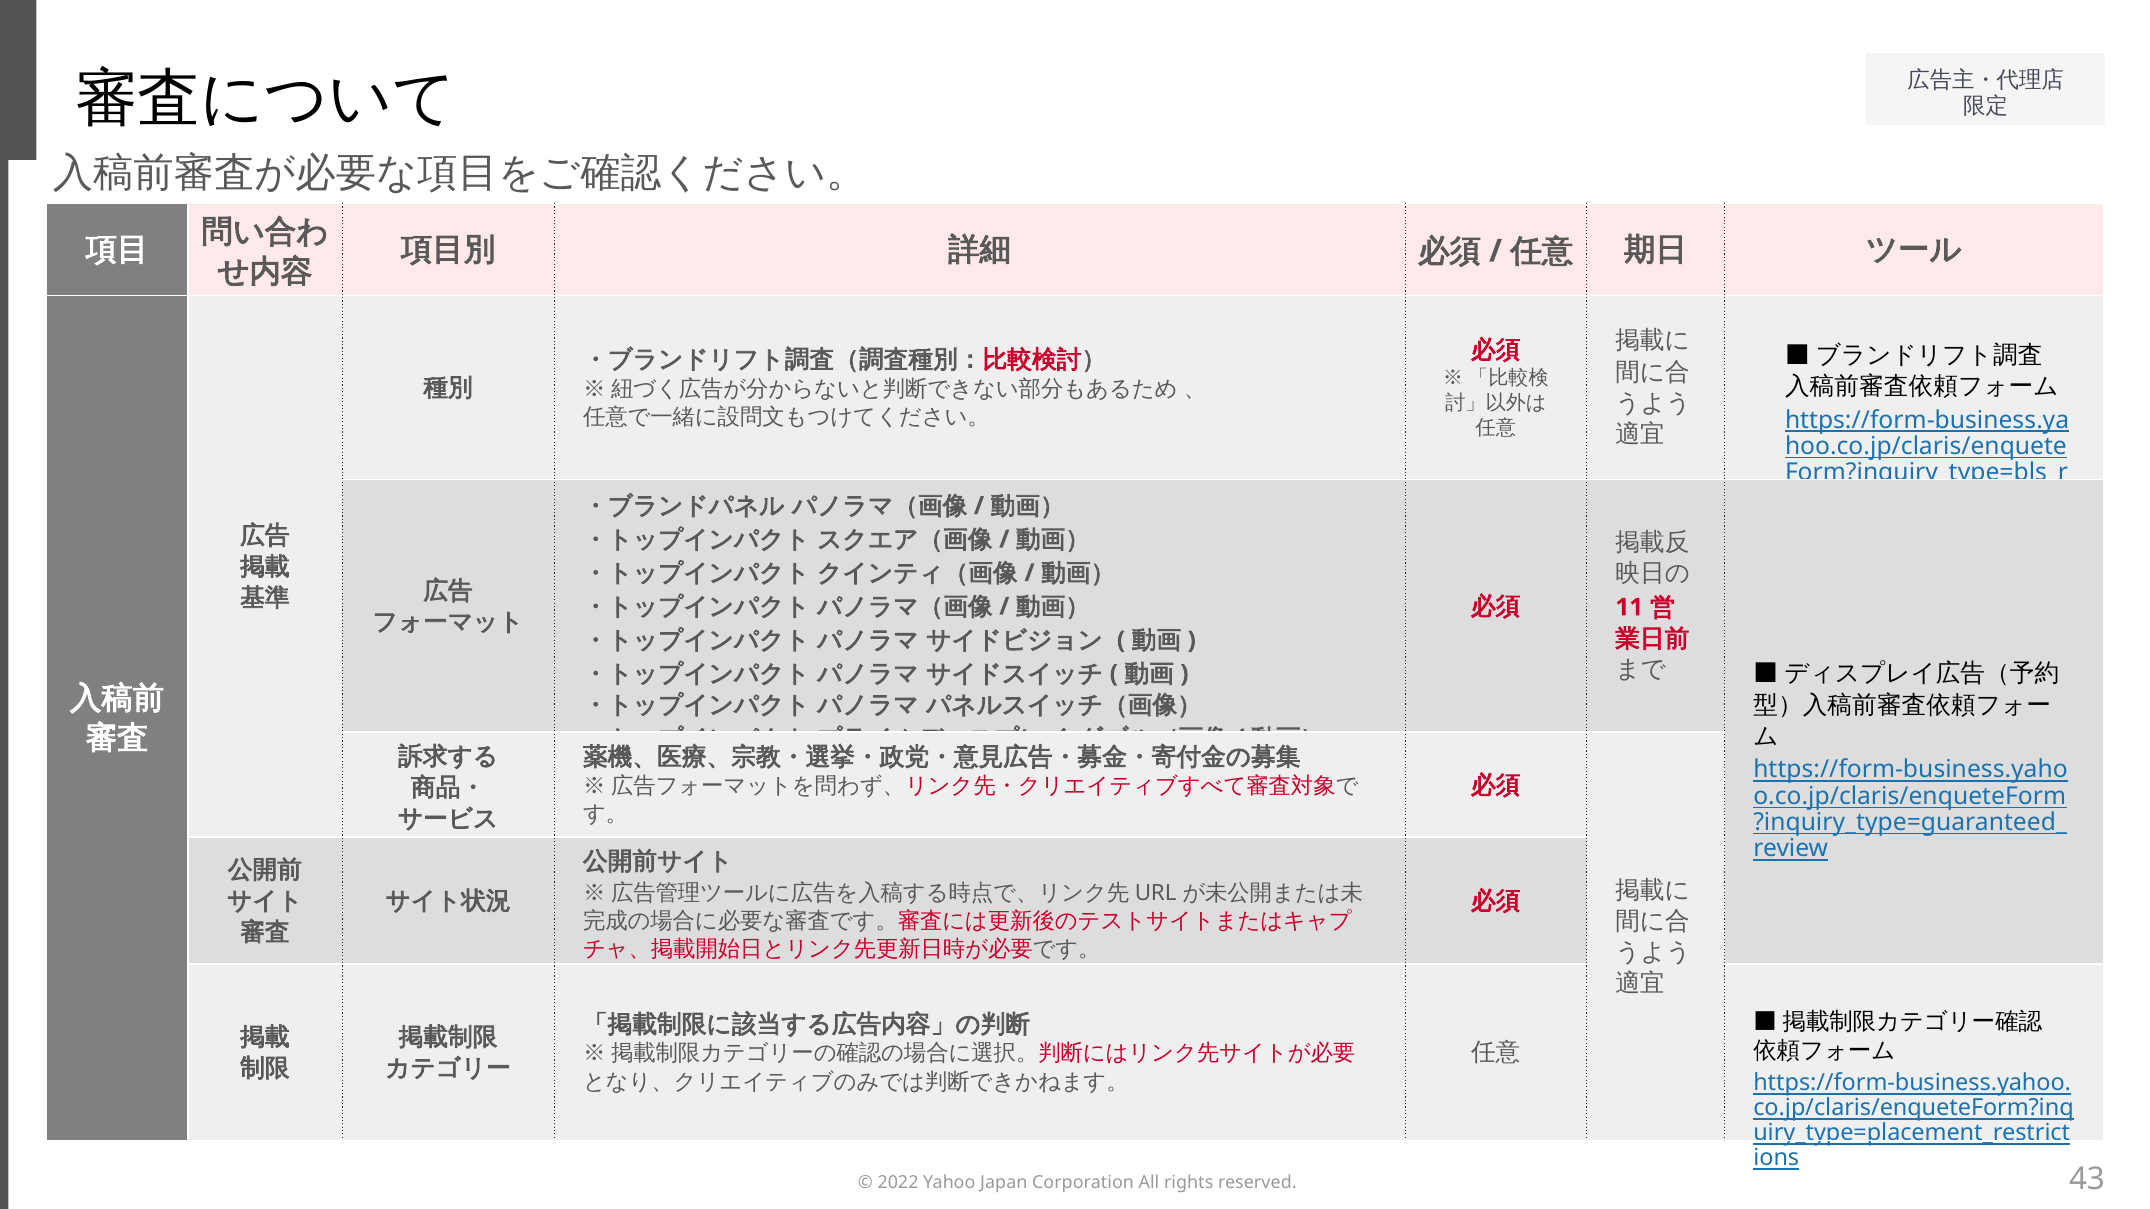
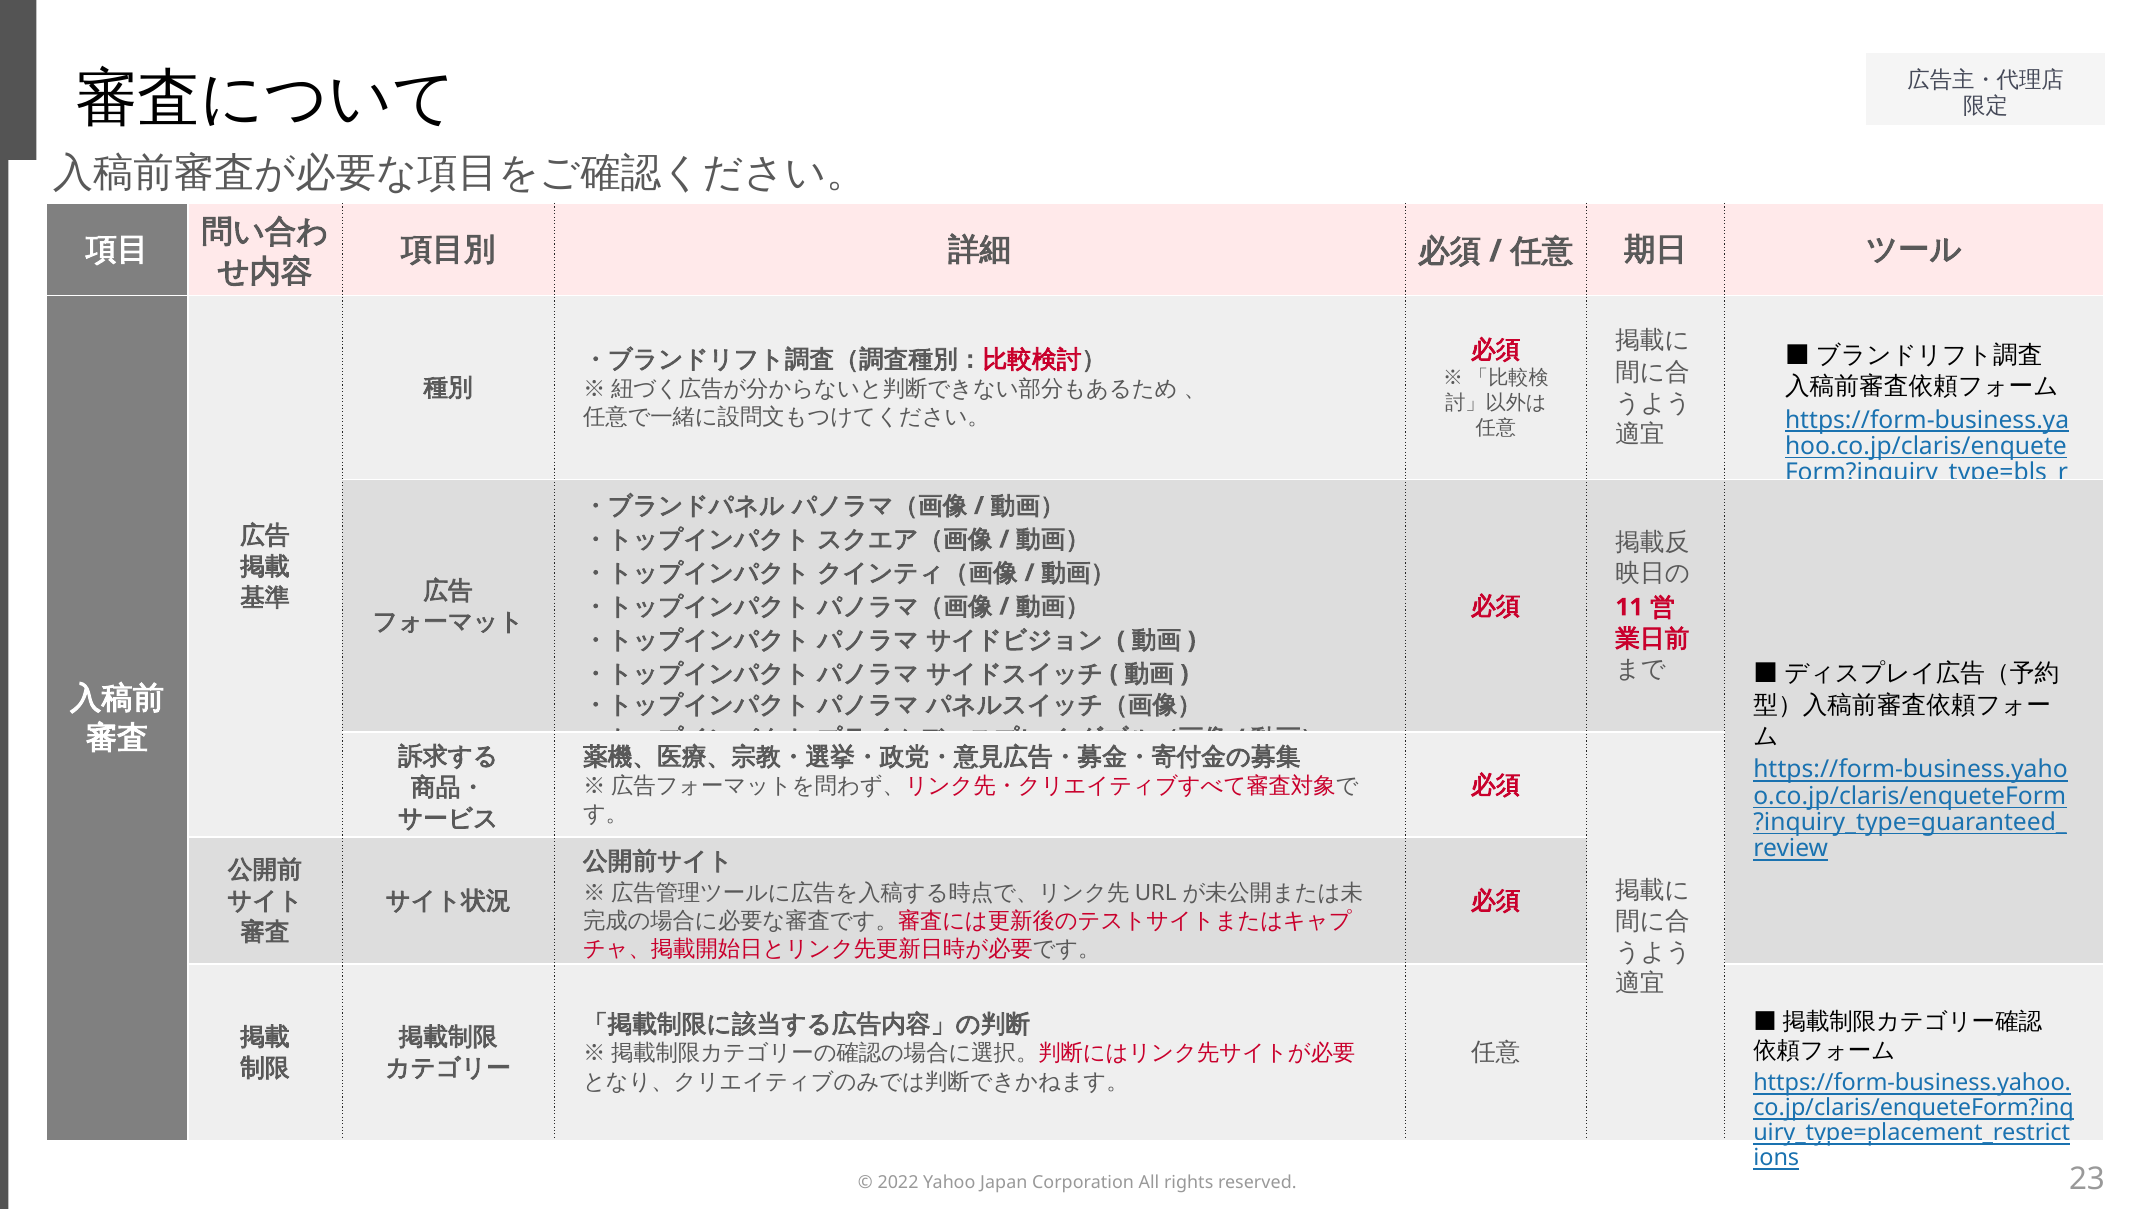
43: 43 -> 23
